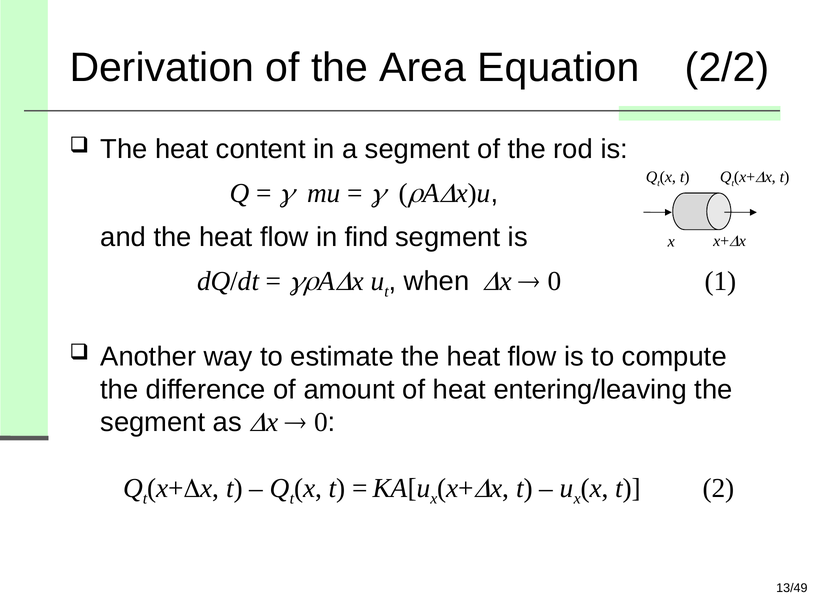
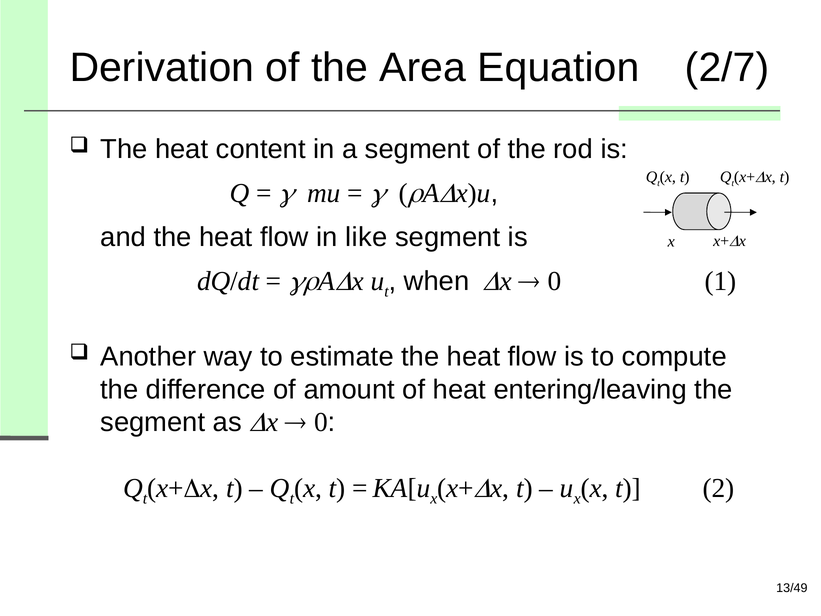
2/2: 2/2 -> 2/7
find: find -> like
